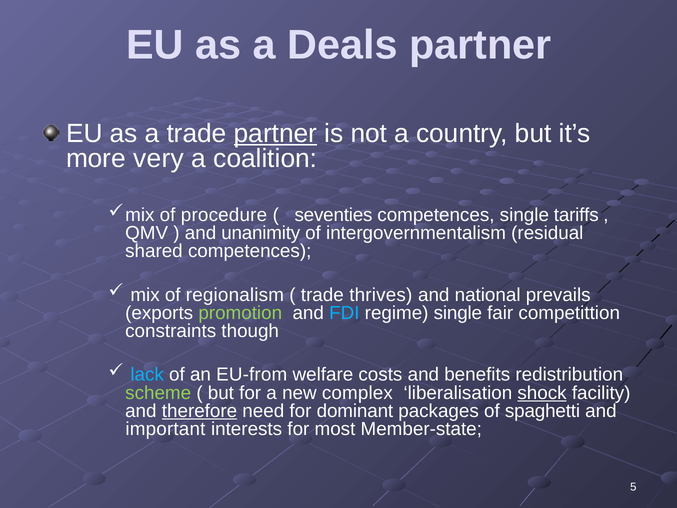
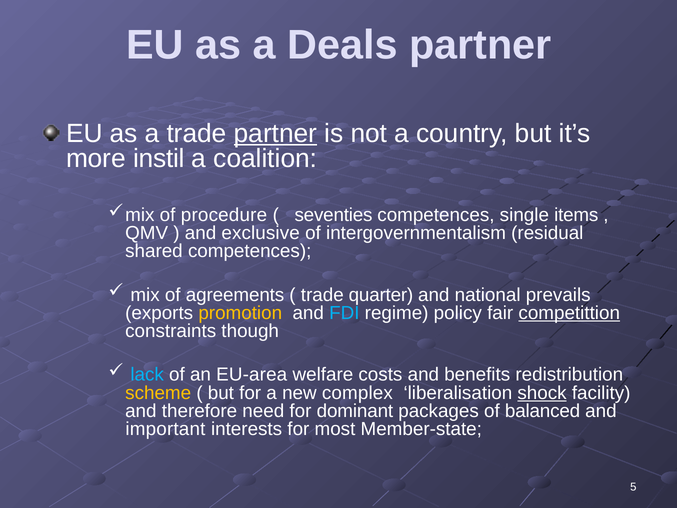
very: very -> instil
tariffs: tariffs -> items
unanimity: unanimity -> exclusive
regionalism: regionalism -> agreements
thrives: thrives -> quarter
promotion colour: light green -> yellow
regime single: single -> policy
competittion underline: none -> present
EU-from: EU-from -> EU-area
scheme colour: light green -> yellow
therefore underline: present -> none
spaghetti: spaghetti -> balanced
